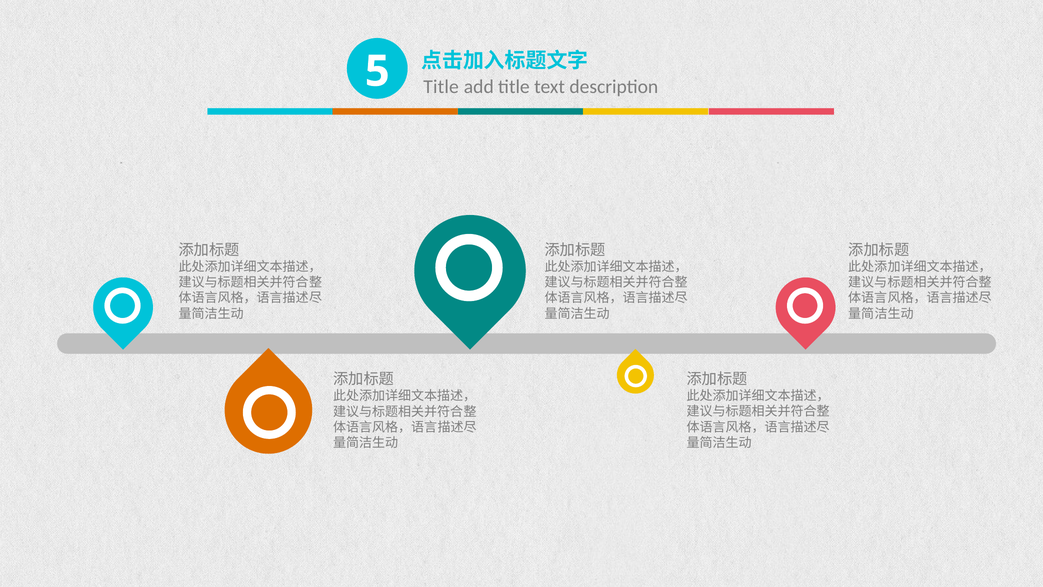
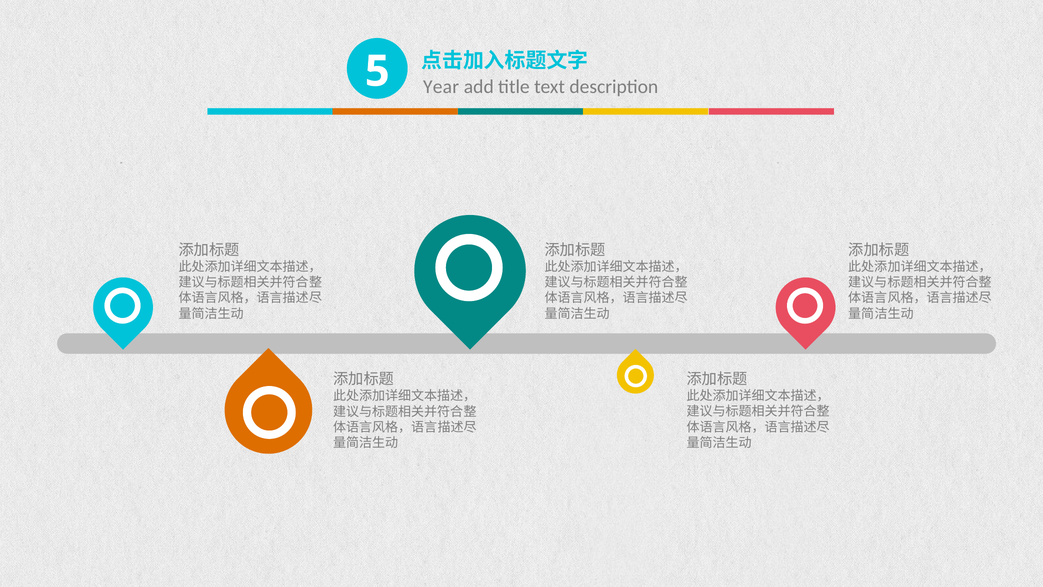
Title at (441, 87): Title -> Year
